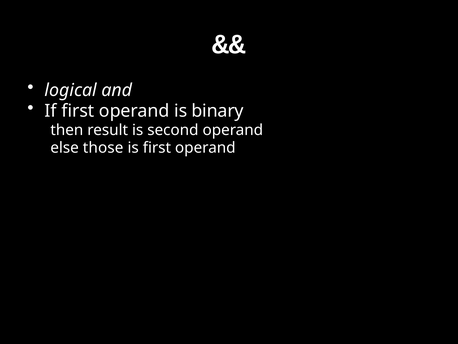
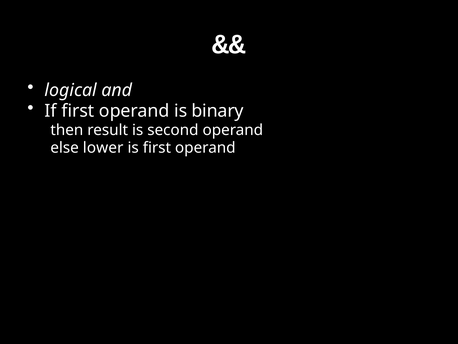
those: those -> lower
